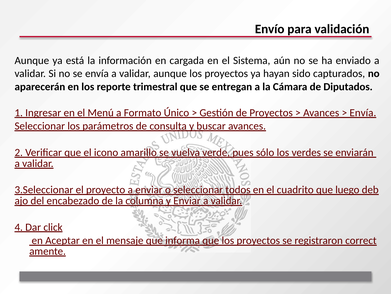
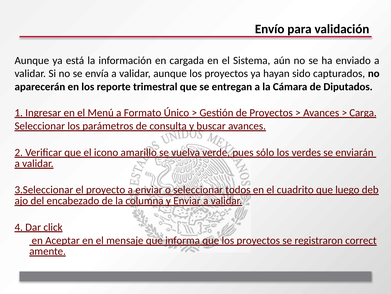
Envía at (363, 113): Envía -> Carga
